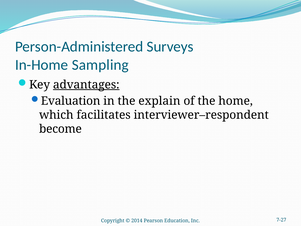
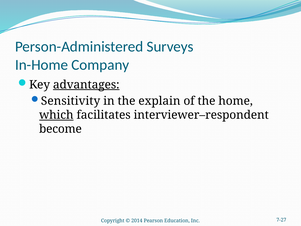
Sampling: Sampling -> Company
Evaluation: Evaluation -> Sensitivity
which underline: none -> present
